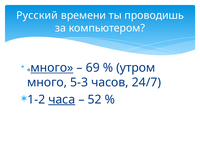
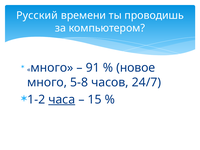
много at (52, 68) underline: present -> none
69: 69 -> 91
утром: утром -> новое
5-3: 5-3 -> 5-8
52: 52 -> 15
